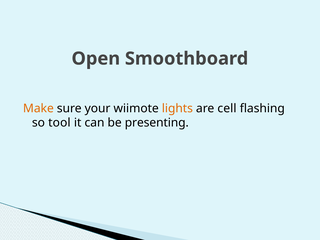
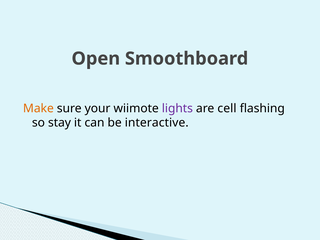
lights colour: orange -> purple
tool: tool -> stay
presenting: presenting -> interactive
